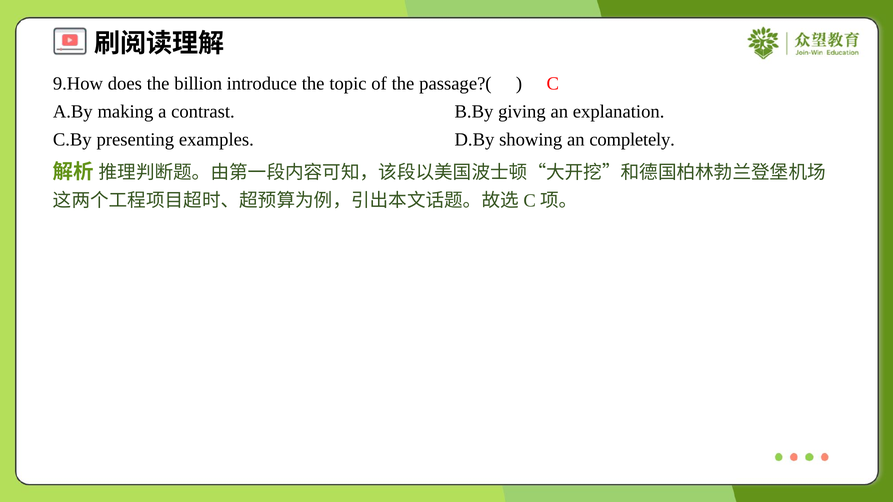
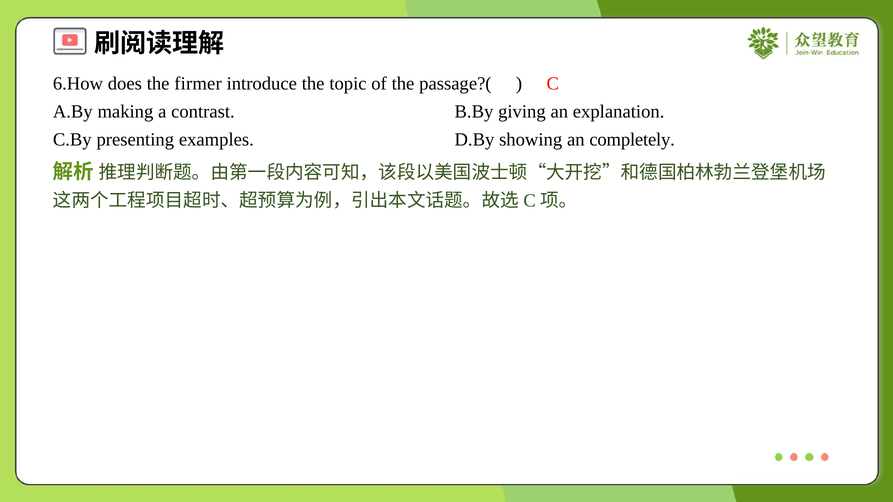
9.How: 9.How -> 6.How
billion: billion -> firmer
